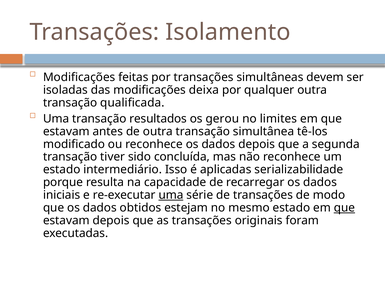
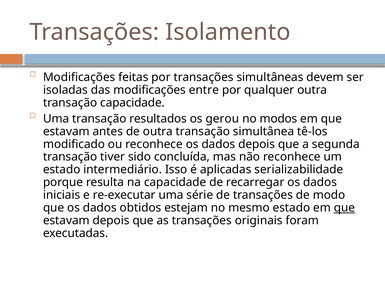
deixa: deixa -> entre
transação qualificada: qualificada -> capacidade
limites: limites -> modos
uma at (171, 195) underline: present -> none
